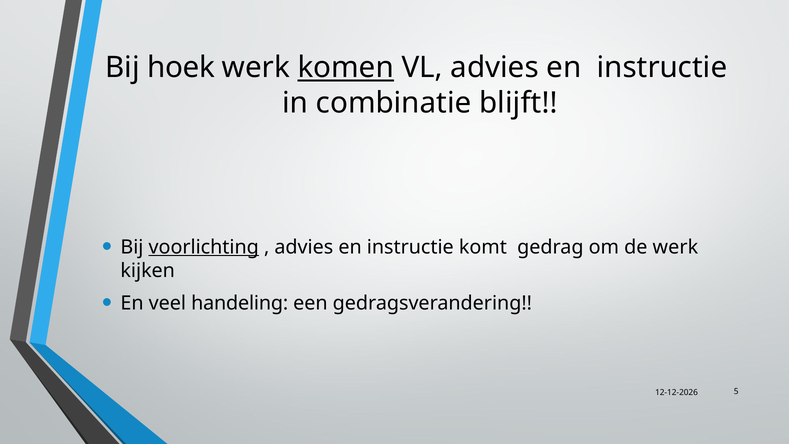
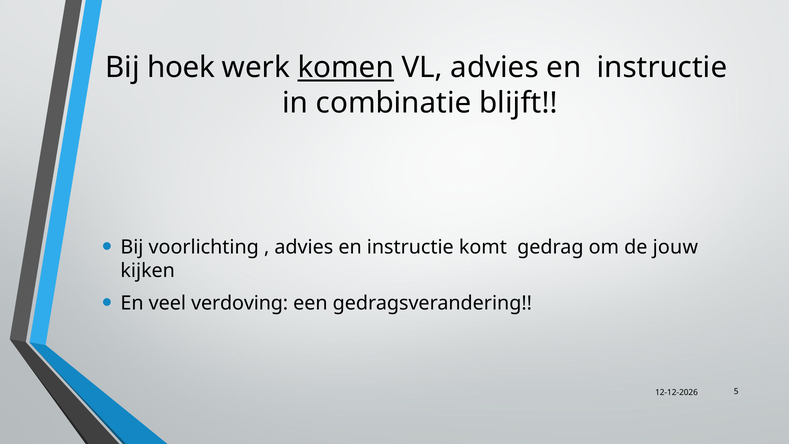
voorlichting underline: present -> none
de werk: werk -> jouw
handeling: handeling -> verdoving
